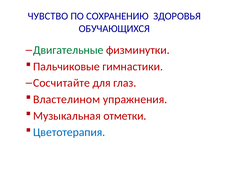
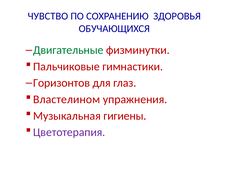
Сосчитайте: Сосчитайте -> Горизонтов
отметки: отметки -> гигиены
Цветотерапия colour: blue -> purple
